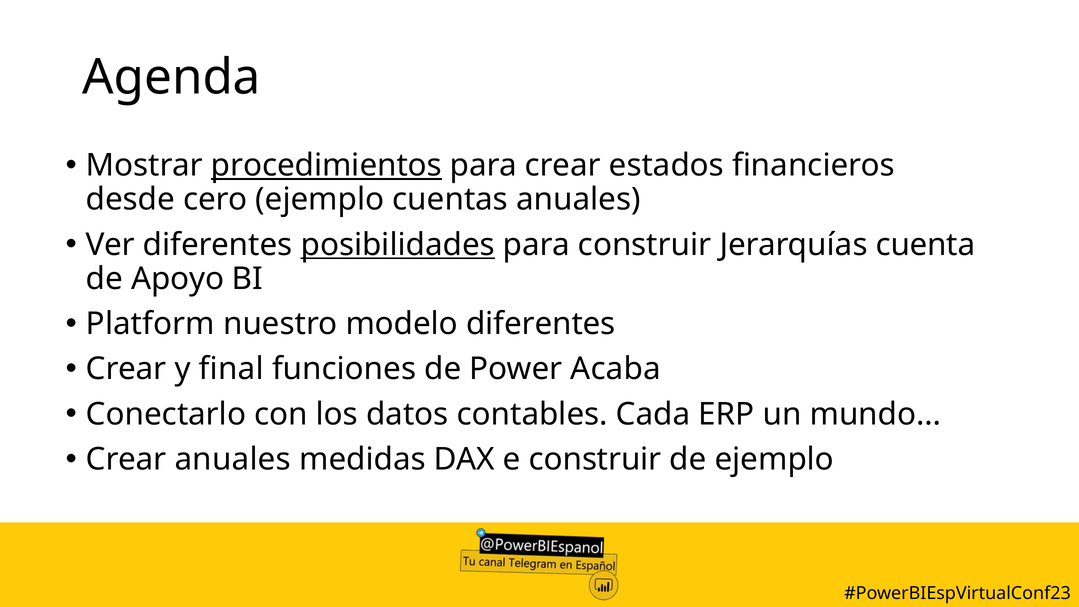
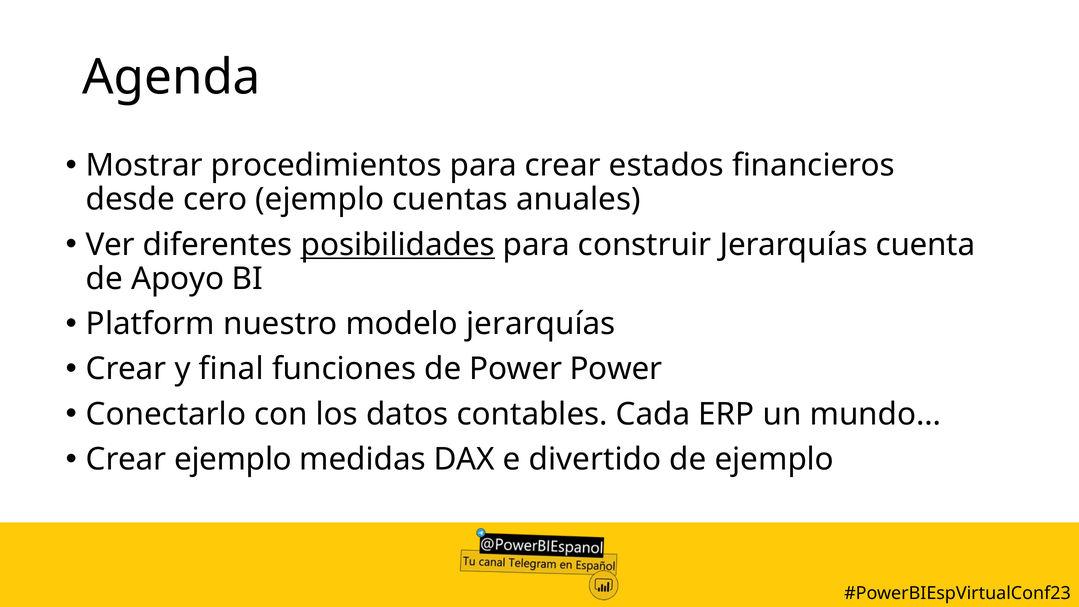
procedimientos underline: present -> none
modelo diferentes: diferentes -> jerarquías
Power Acaba: Acaba -> Power
Crear anuales: anuales -> ejemplo
e construir: construir -> divertido
